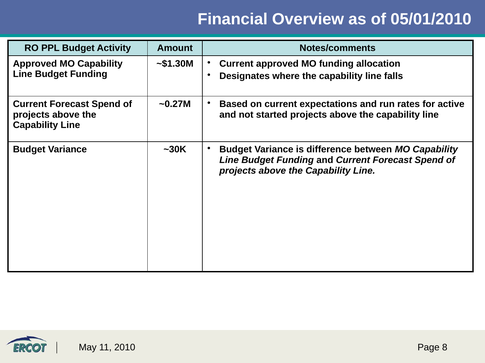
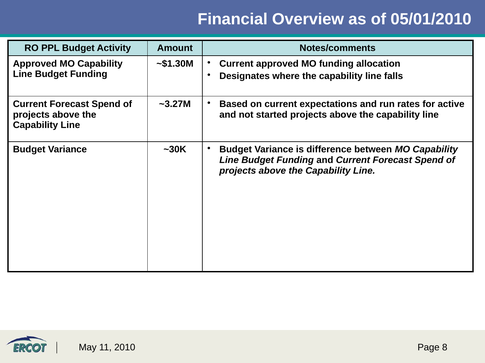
~0.27M: ~0.27M -> ~3.27M
